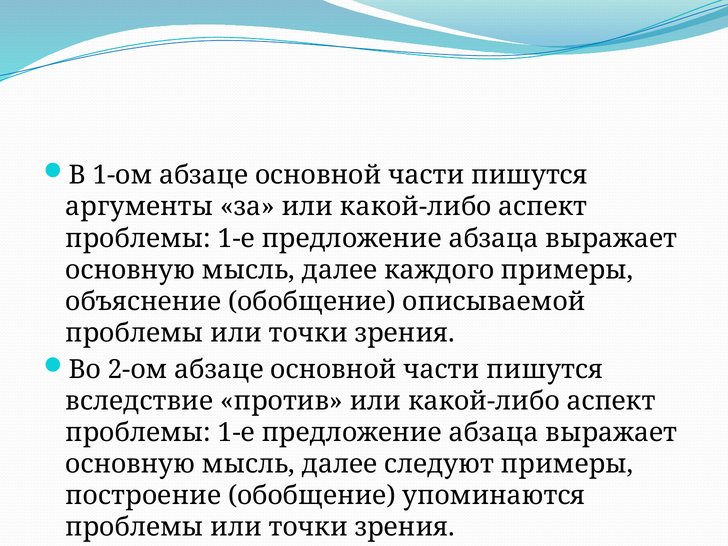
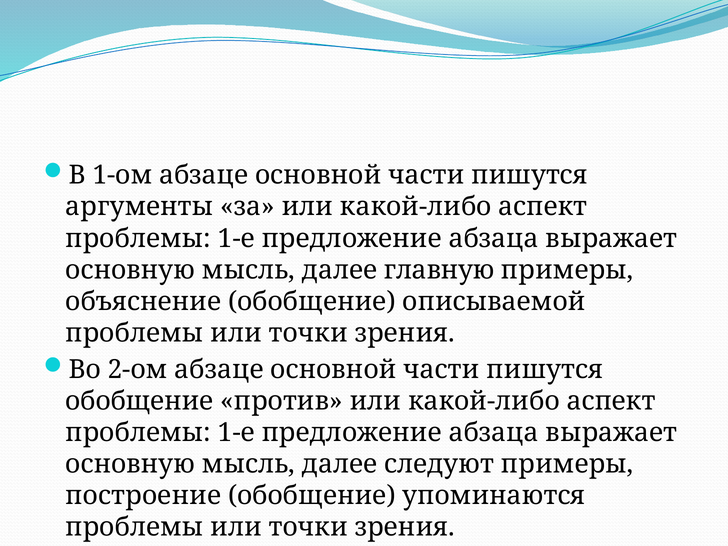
каждого: каждого -> главную
вследствие at (139, 401): вследствие -> обобщение
